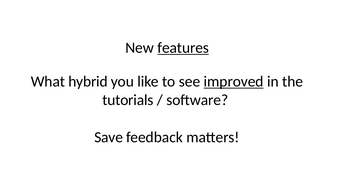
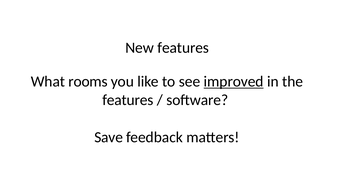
features at (183, 48) underline: present -> none
hybrid: hybrid -> rooms
tutorials at (128, 100): tutorials -> features
